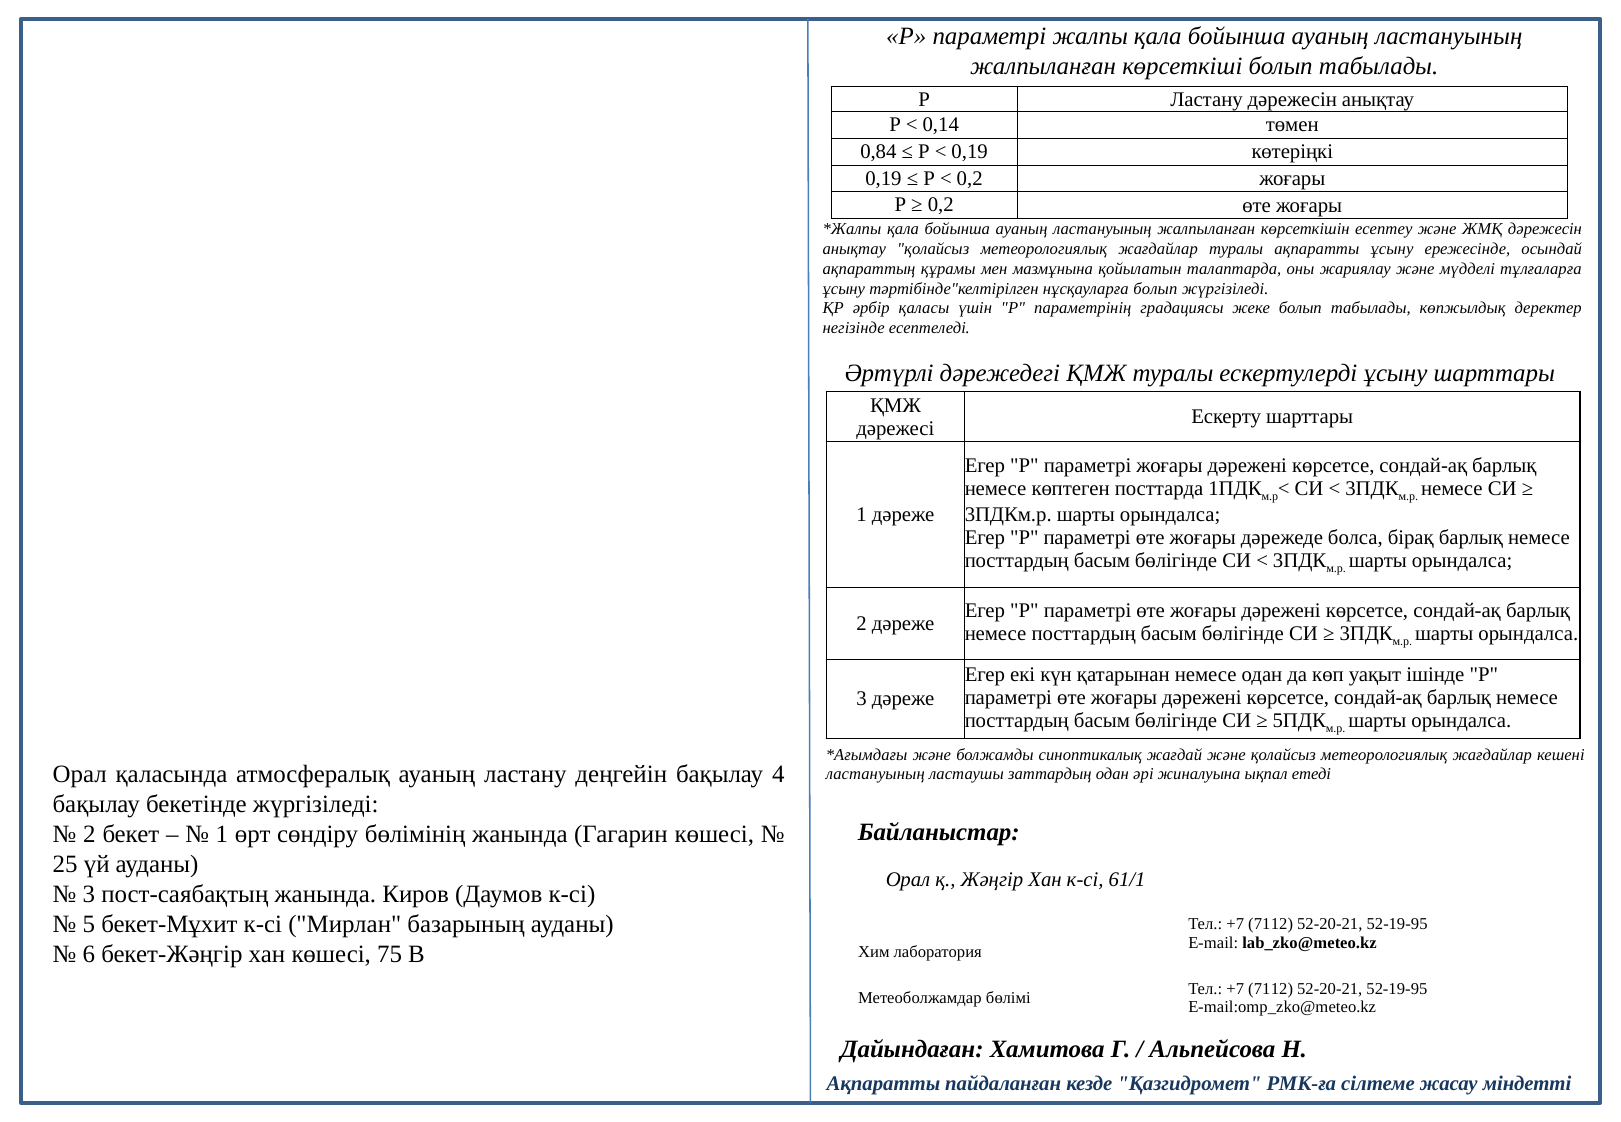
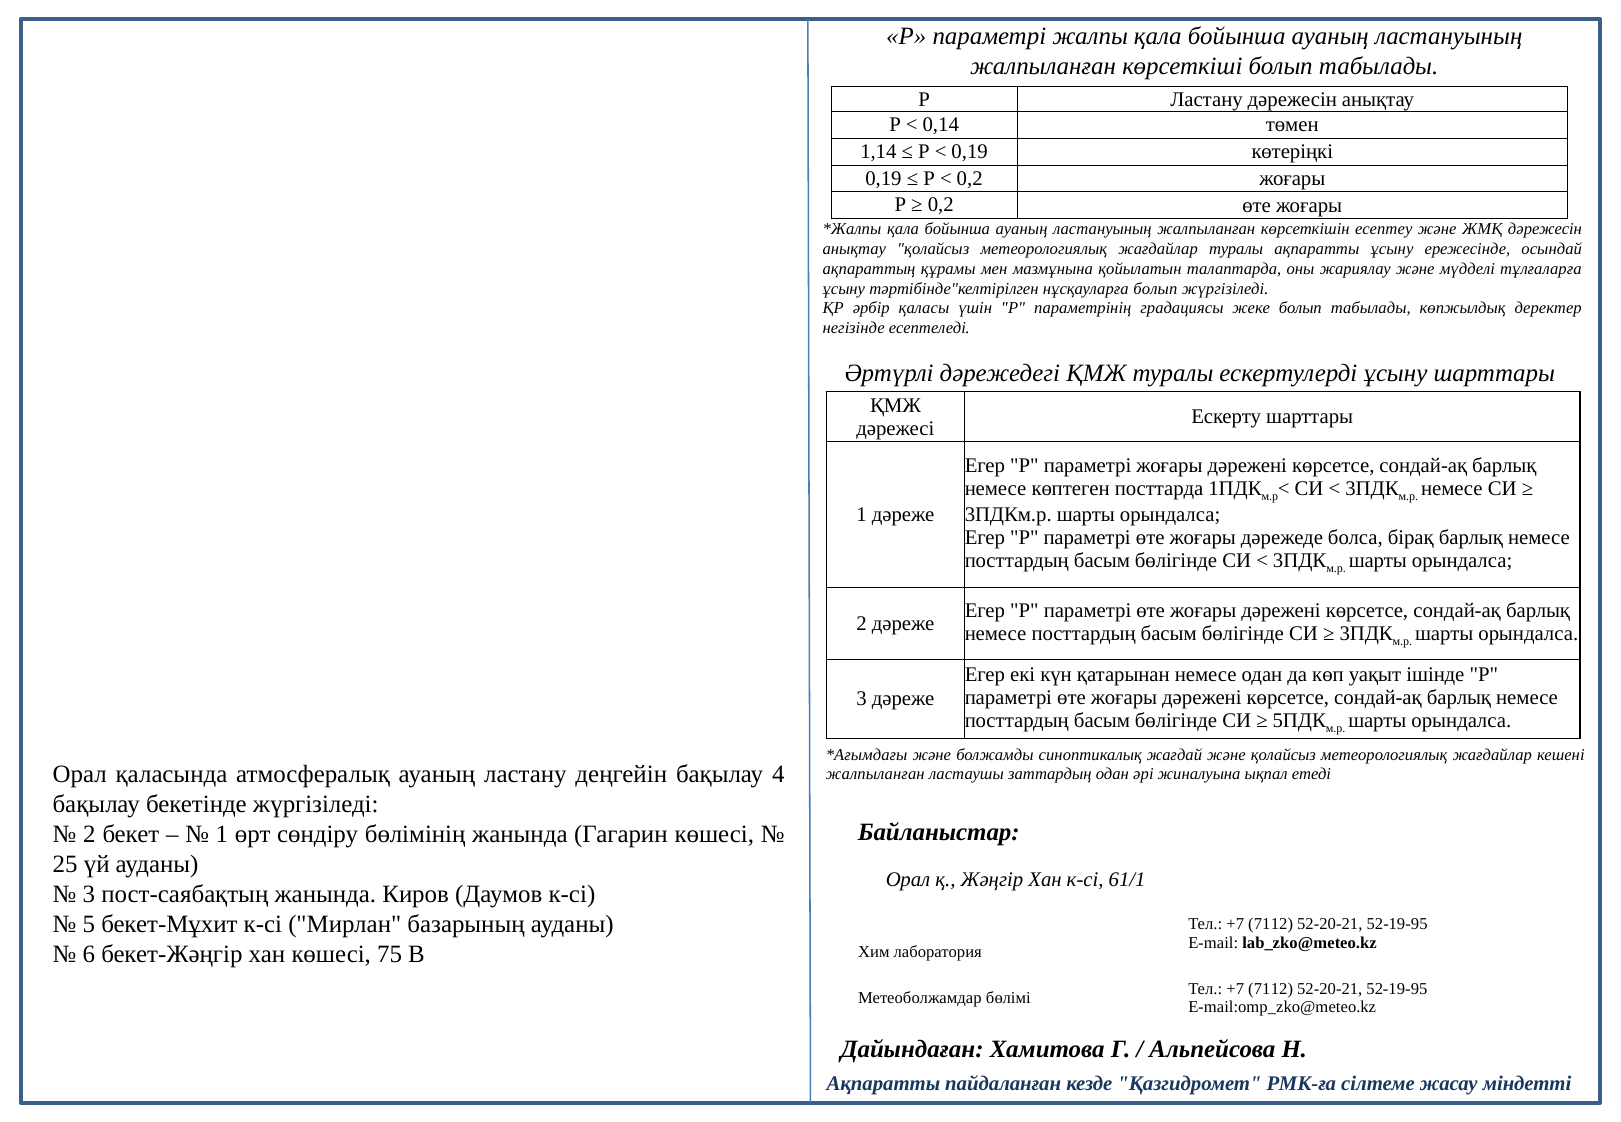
0,84: 0,84 -> 1,14
ластануының at (875, 775): ластануының -> жалпыланған
